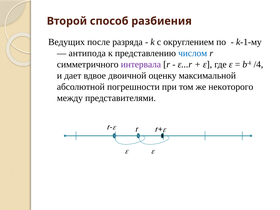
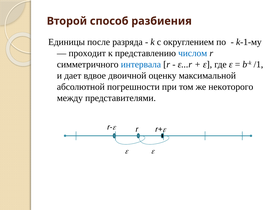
Ведущих: Ведущих -> Единицы
антипода: антипода -> проходит
интервала colour: purple -> blue
/4: /4 -> /1
